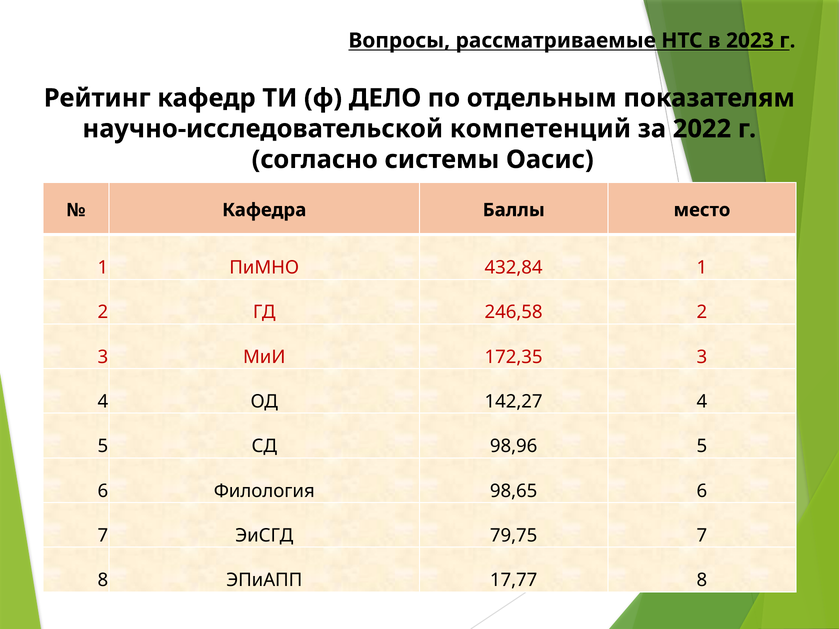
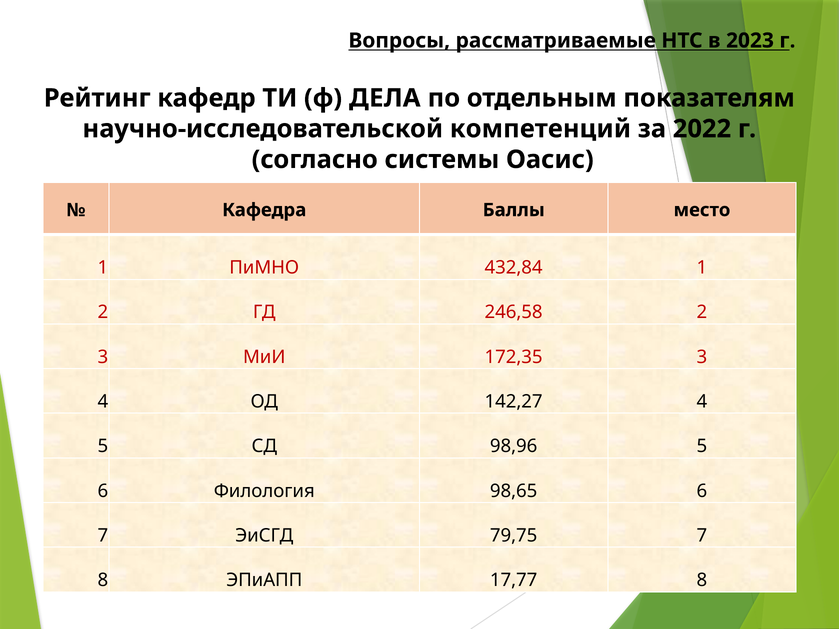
ДЕЛО: ДЕЛО -> ДЕЛА
